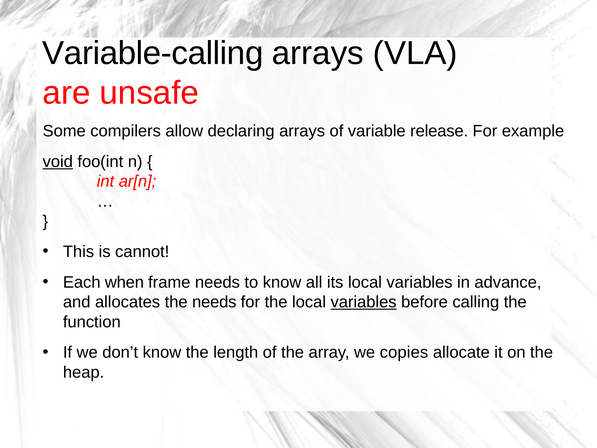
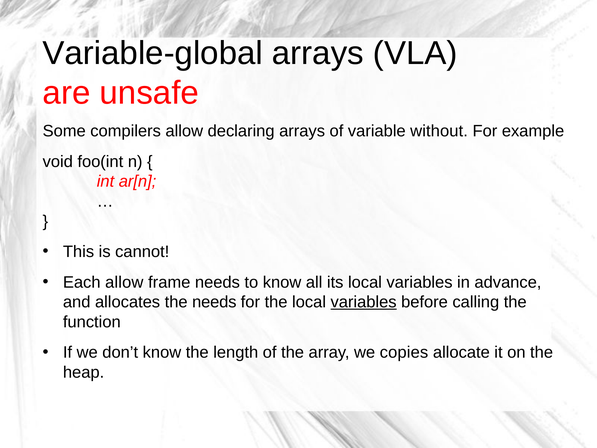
Variable-calling: Variable-calling -> Variable-global
release: release -> without
void underline: present -> none
Each when: when -> allow
